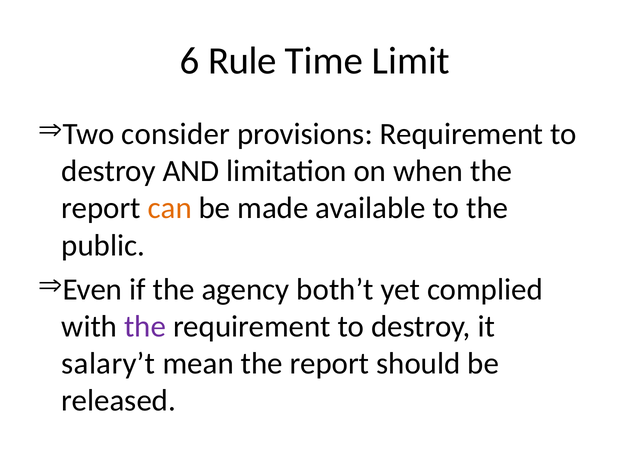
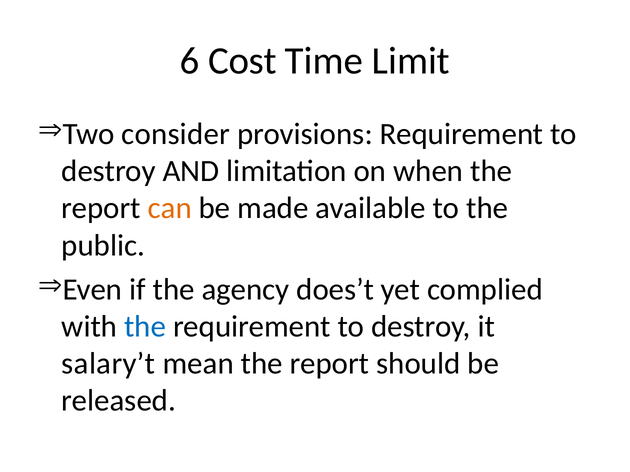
Rule: Rule -> Cost
both’t: both’t -> does’t
the at (145, 327) colour: purple -> blue
